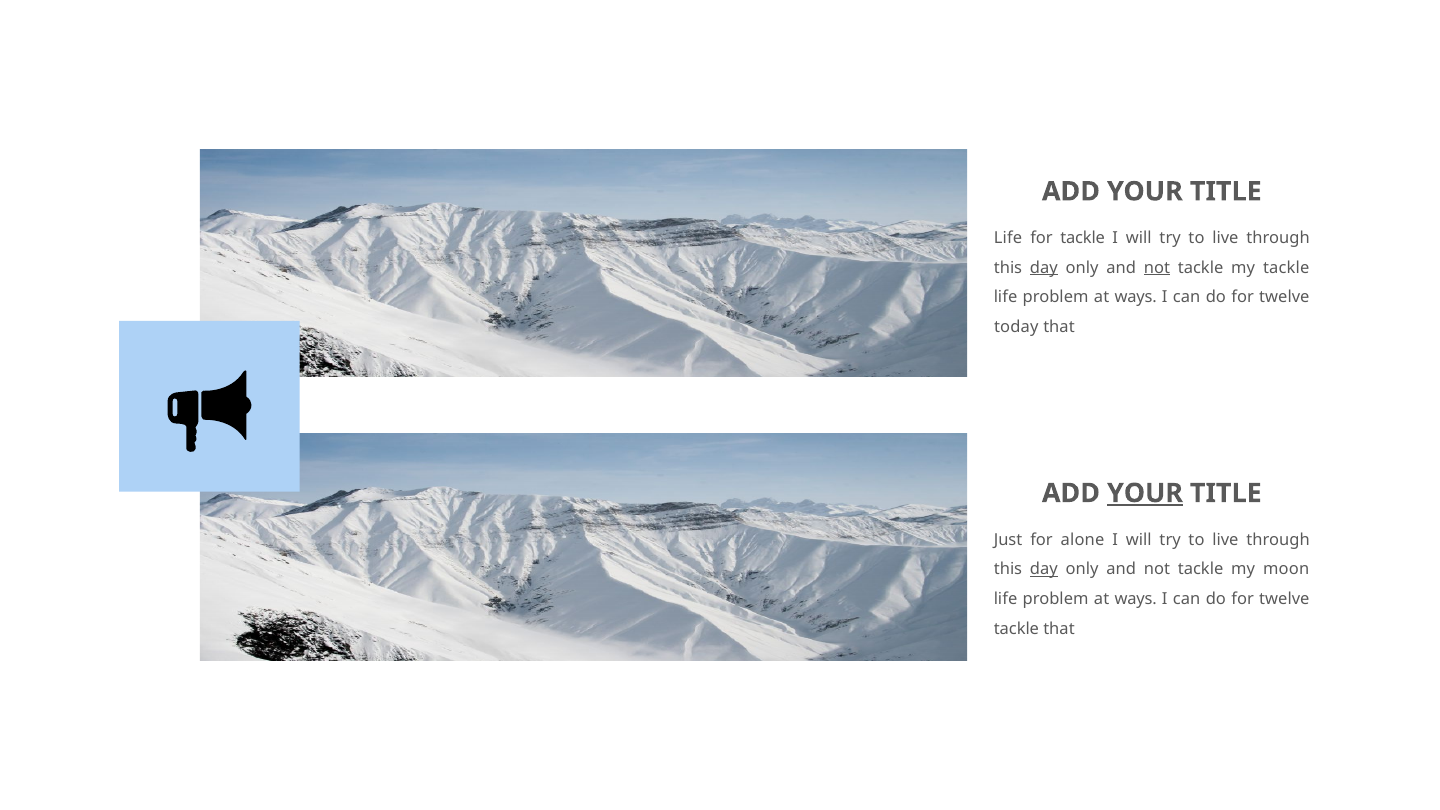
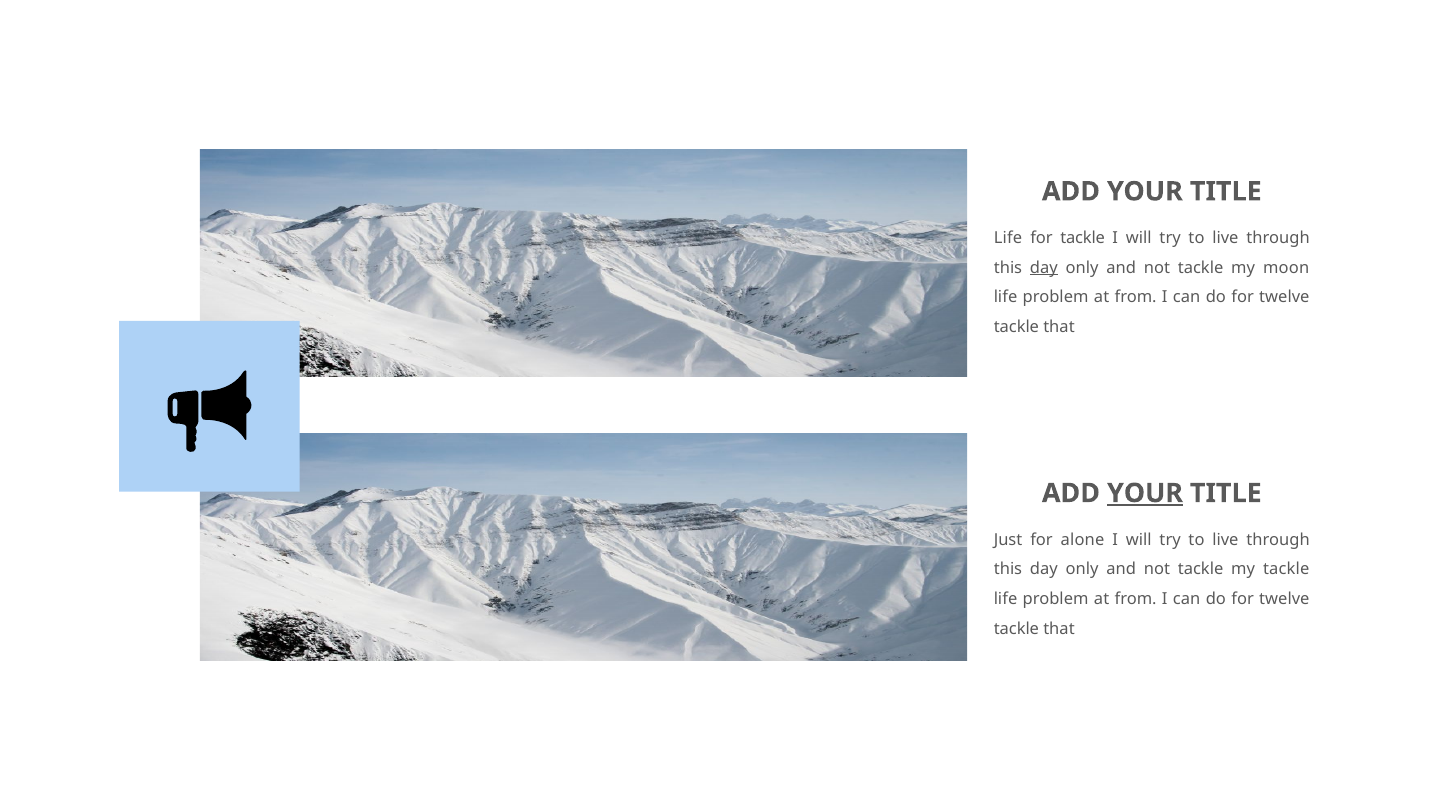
not at (1157, 268) underline: present -> none
my tackle: tackle -> moon
ways at (1136, 297): ways -> from
today at (1016, 327): today -> tackle
day at (1044, 569) underline: present -> none
my moon: moon -> tackle
ways at (1136, 599): ways -> from
